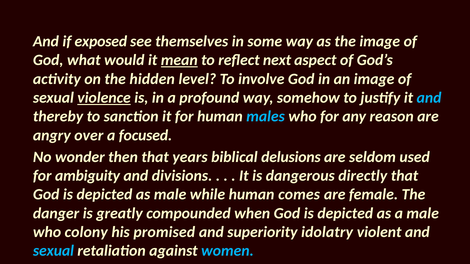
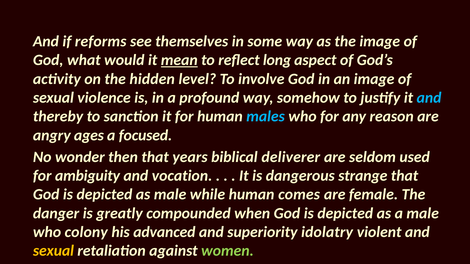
exposed: exposed -> reforms
next: next -> long
violence underline: present -> none
over: over -> ages
delusions: delusions -> deliverer
divisions: divisions -> vocation
directly: directly -> strange
promised: promised -> advanced
sexual at (53, 251) colour: light blue -> yellow
women colour: light blue -> light green
